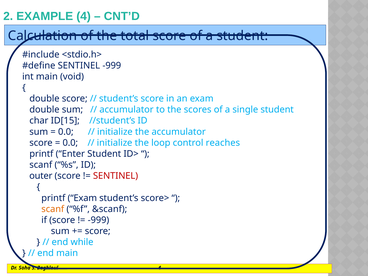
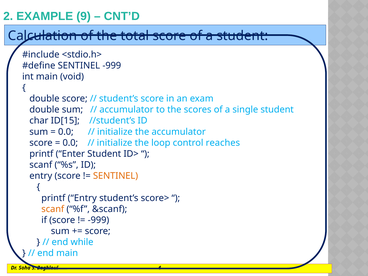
EXAMPLE 4: 4 -> 9
outer at (41, 176): outer -> entry
SENTINEL at (116, 176) colour: red -> orange
printf Exam: Exam -> Entry
